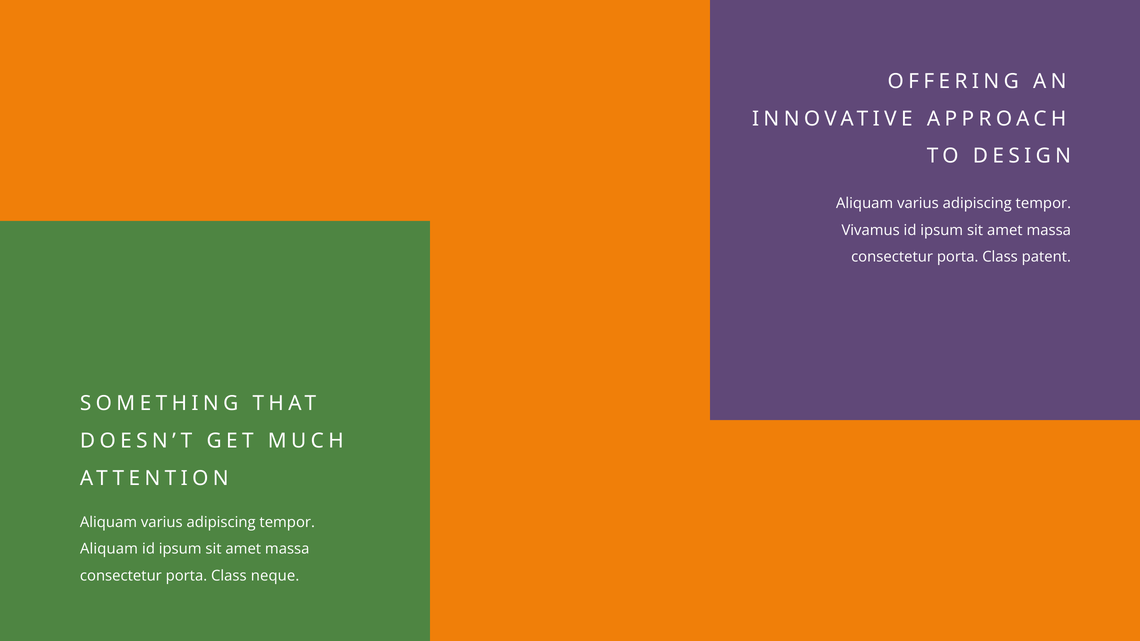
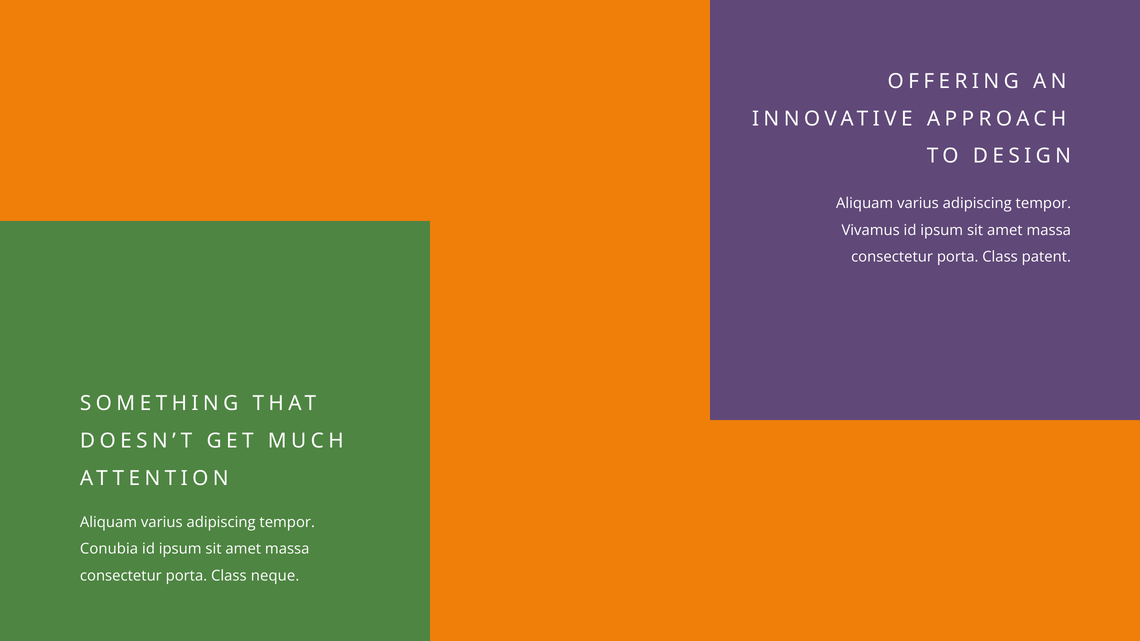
Aliquam at (109, 549): Aliquam -> Conubia
